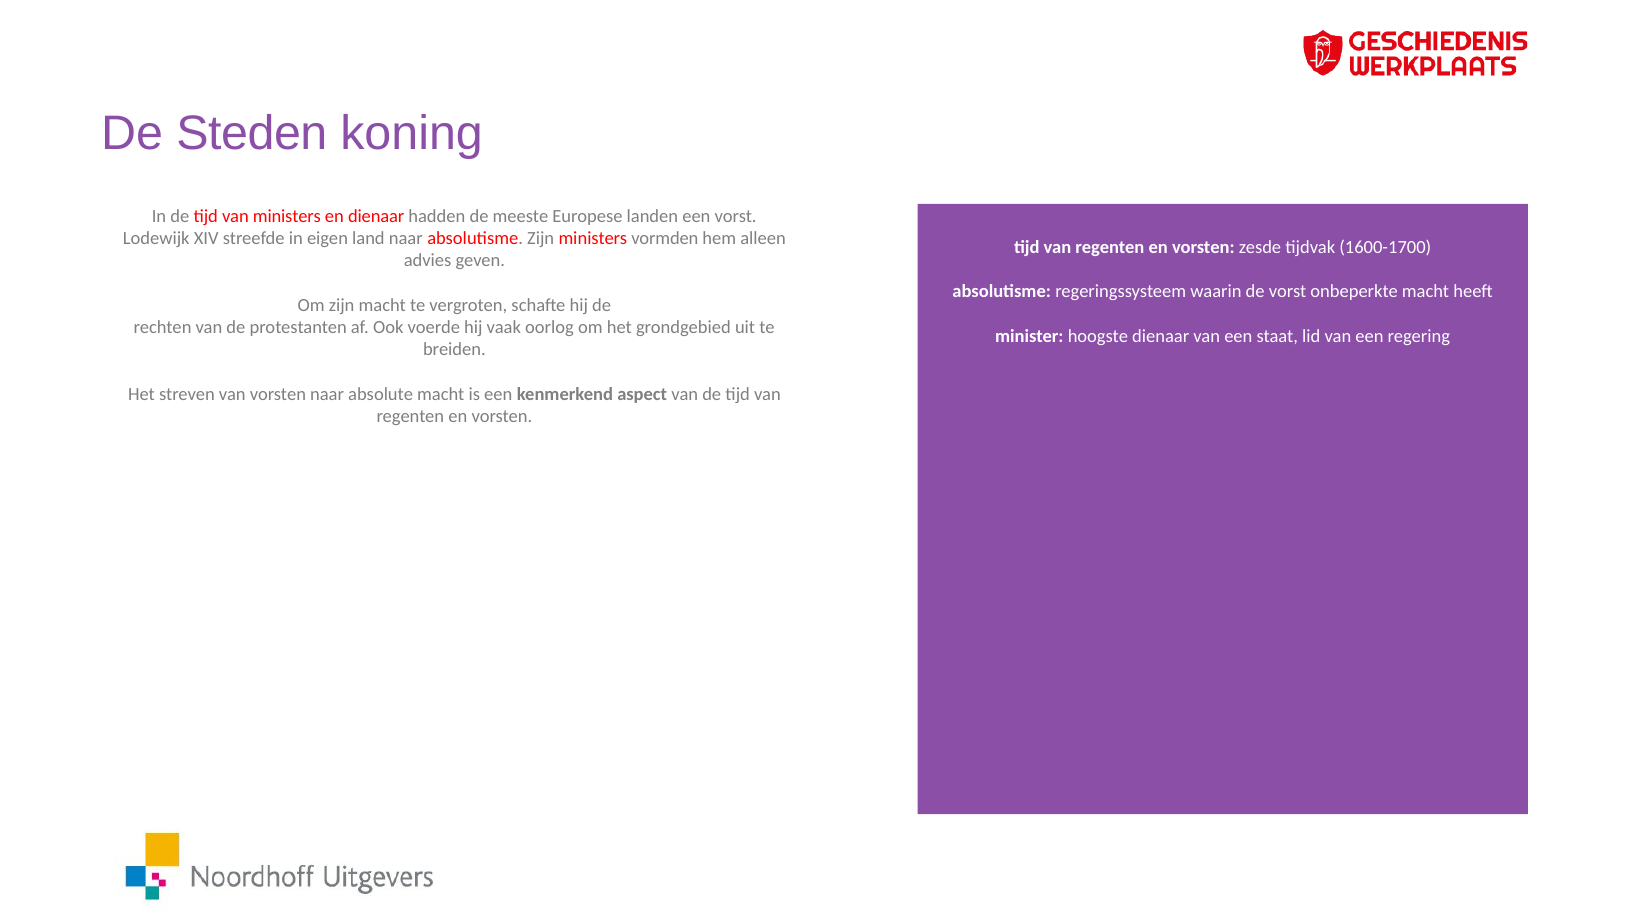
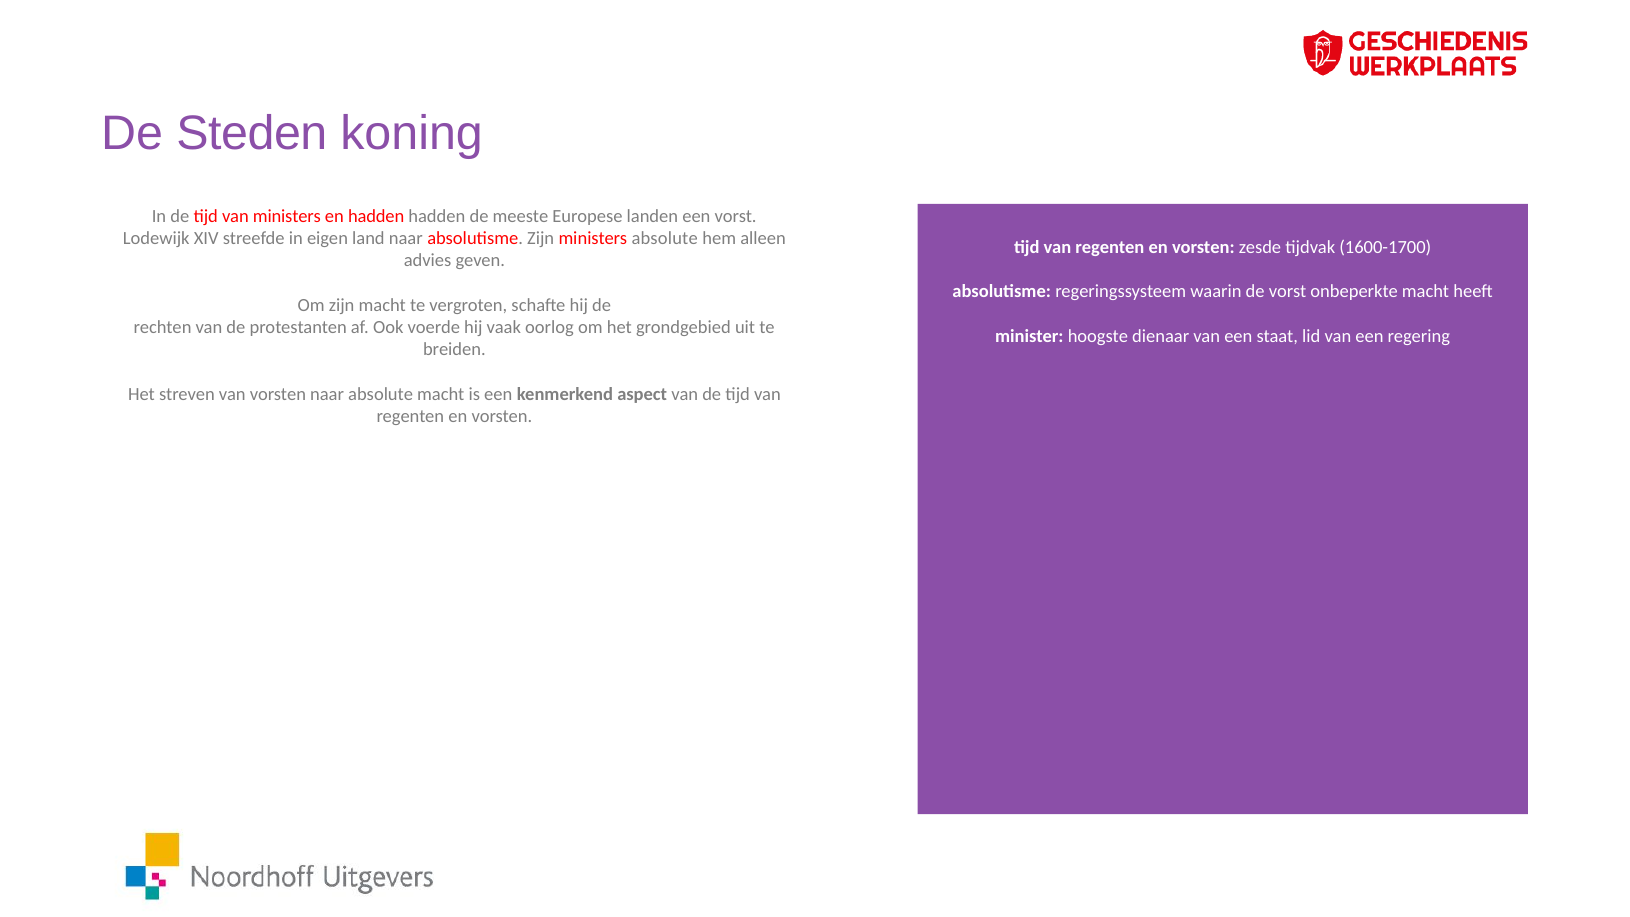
en dienaar: dienaar -> hadden
ministers vormden: vormden -> absolute
